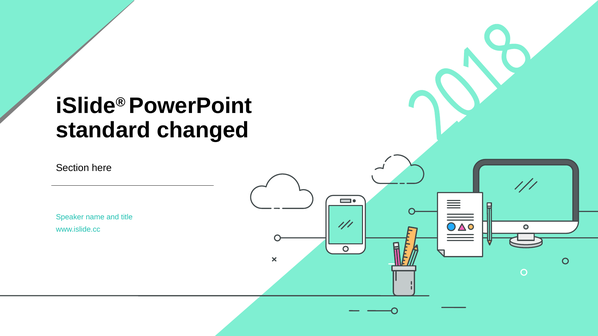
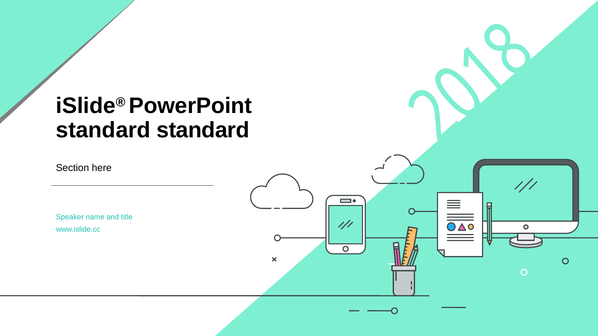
standard changed: changed -> standard
